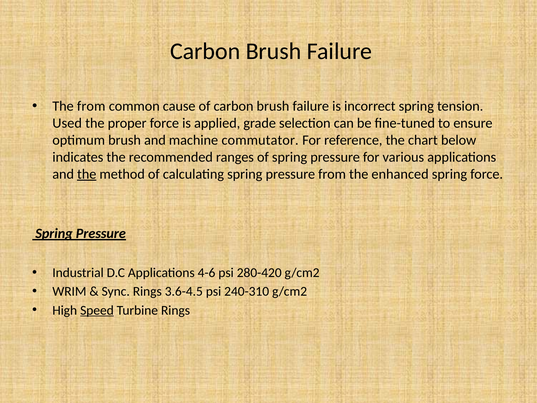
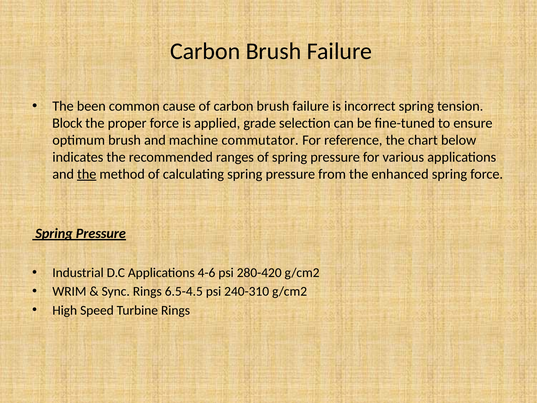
The from: from -> been
Used: Used -> Block
3.6-4.5: 3.6-4.5 -> 6.5-4.5
Speed underline: present -> none
